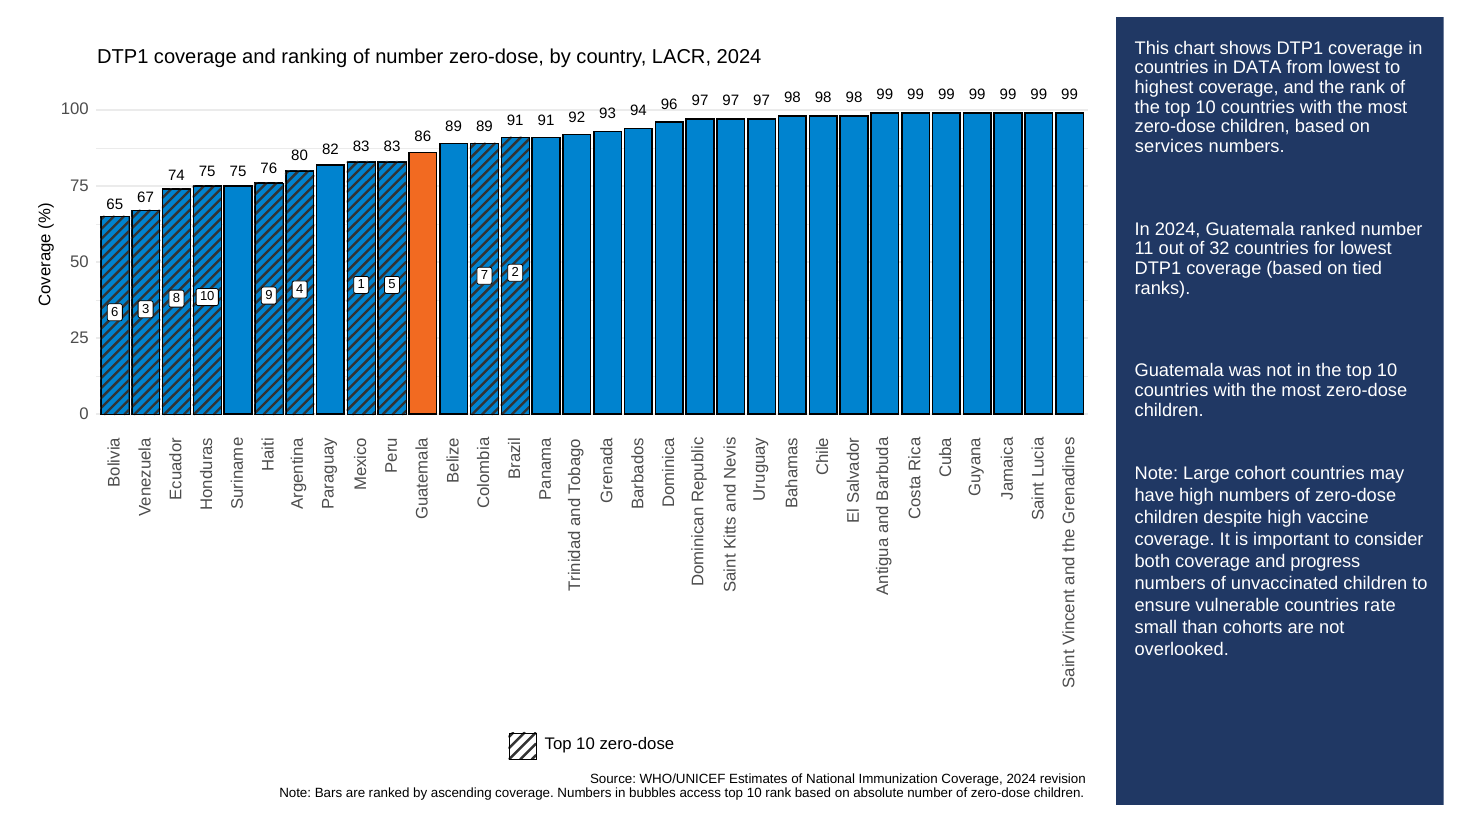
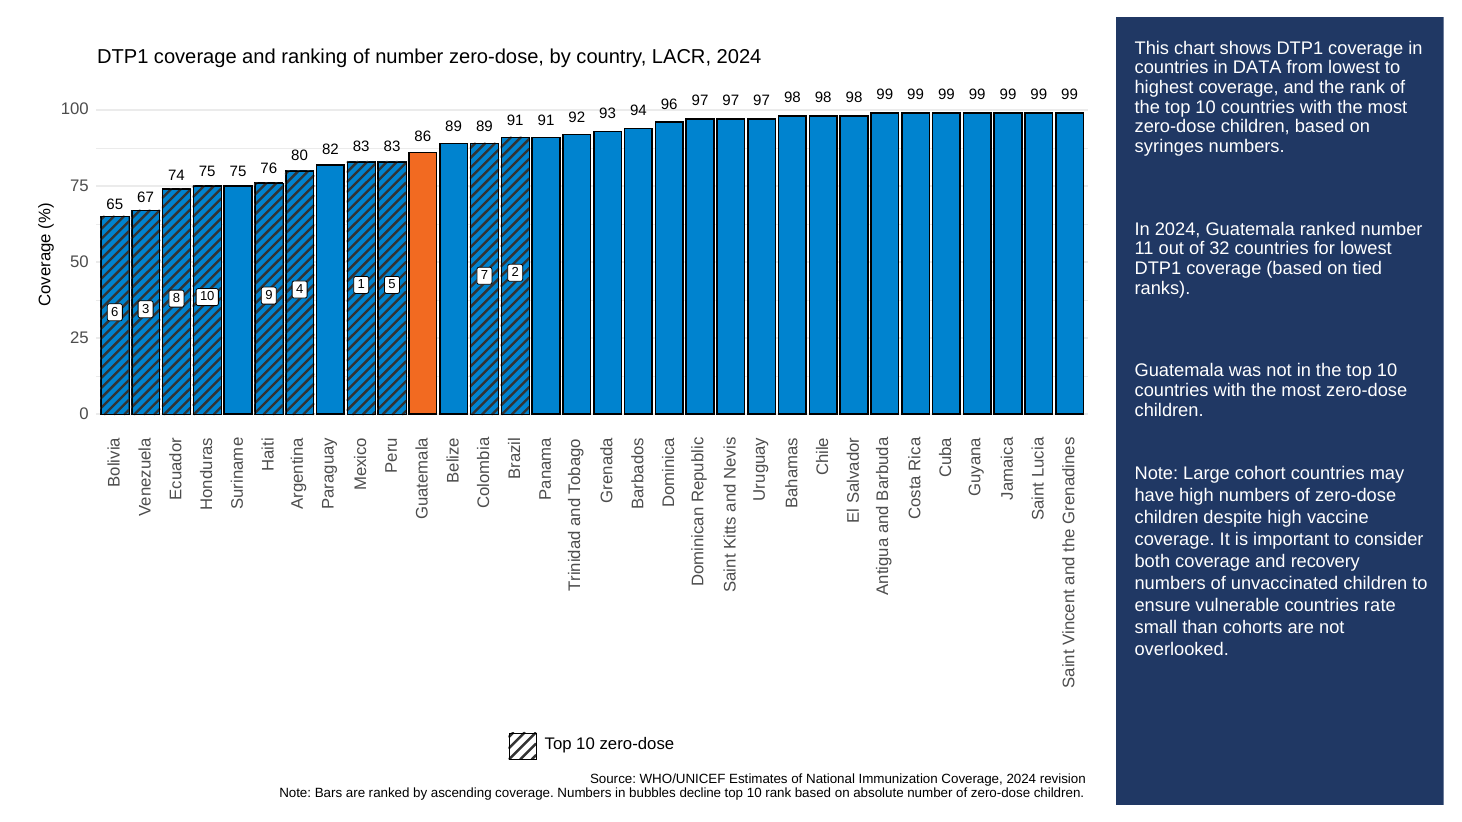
services: services -> syringes
progress: progress -> recovery
access: access -> decline
